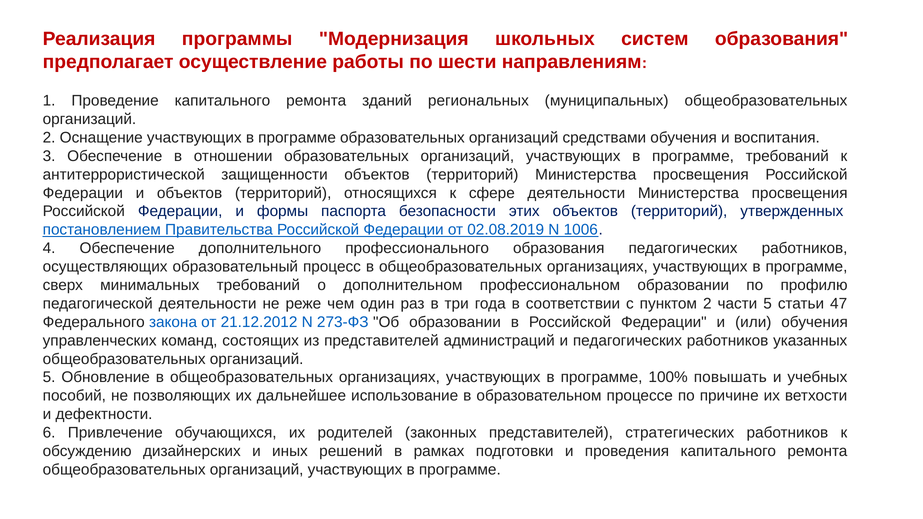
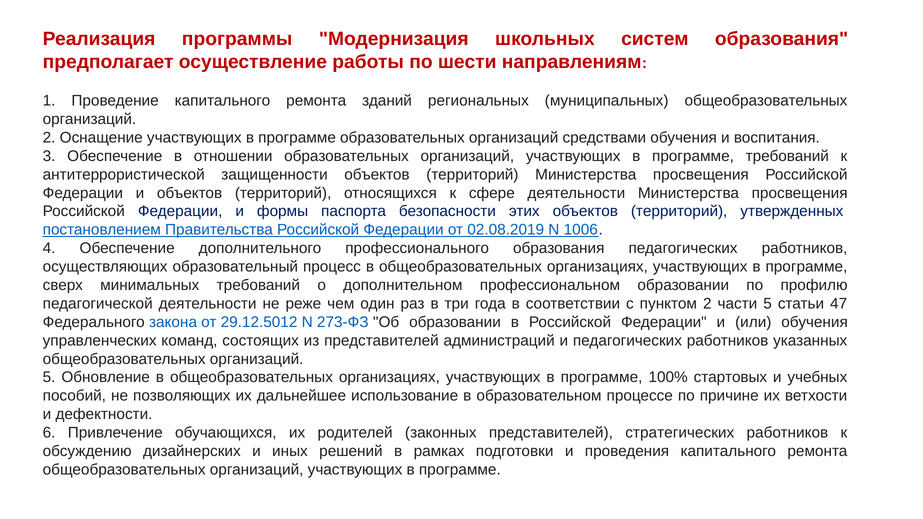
21.12.2012: 21.12.2012 -> 29.12.5012
повышать: повышать -> стартовых
